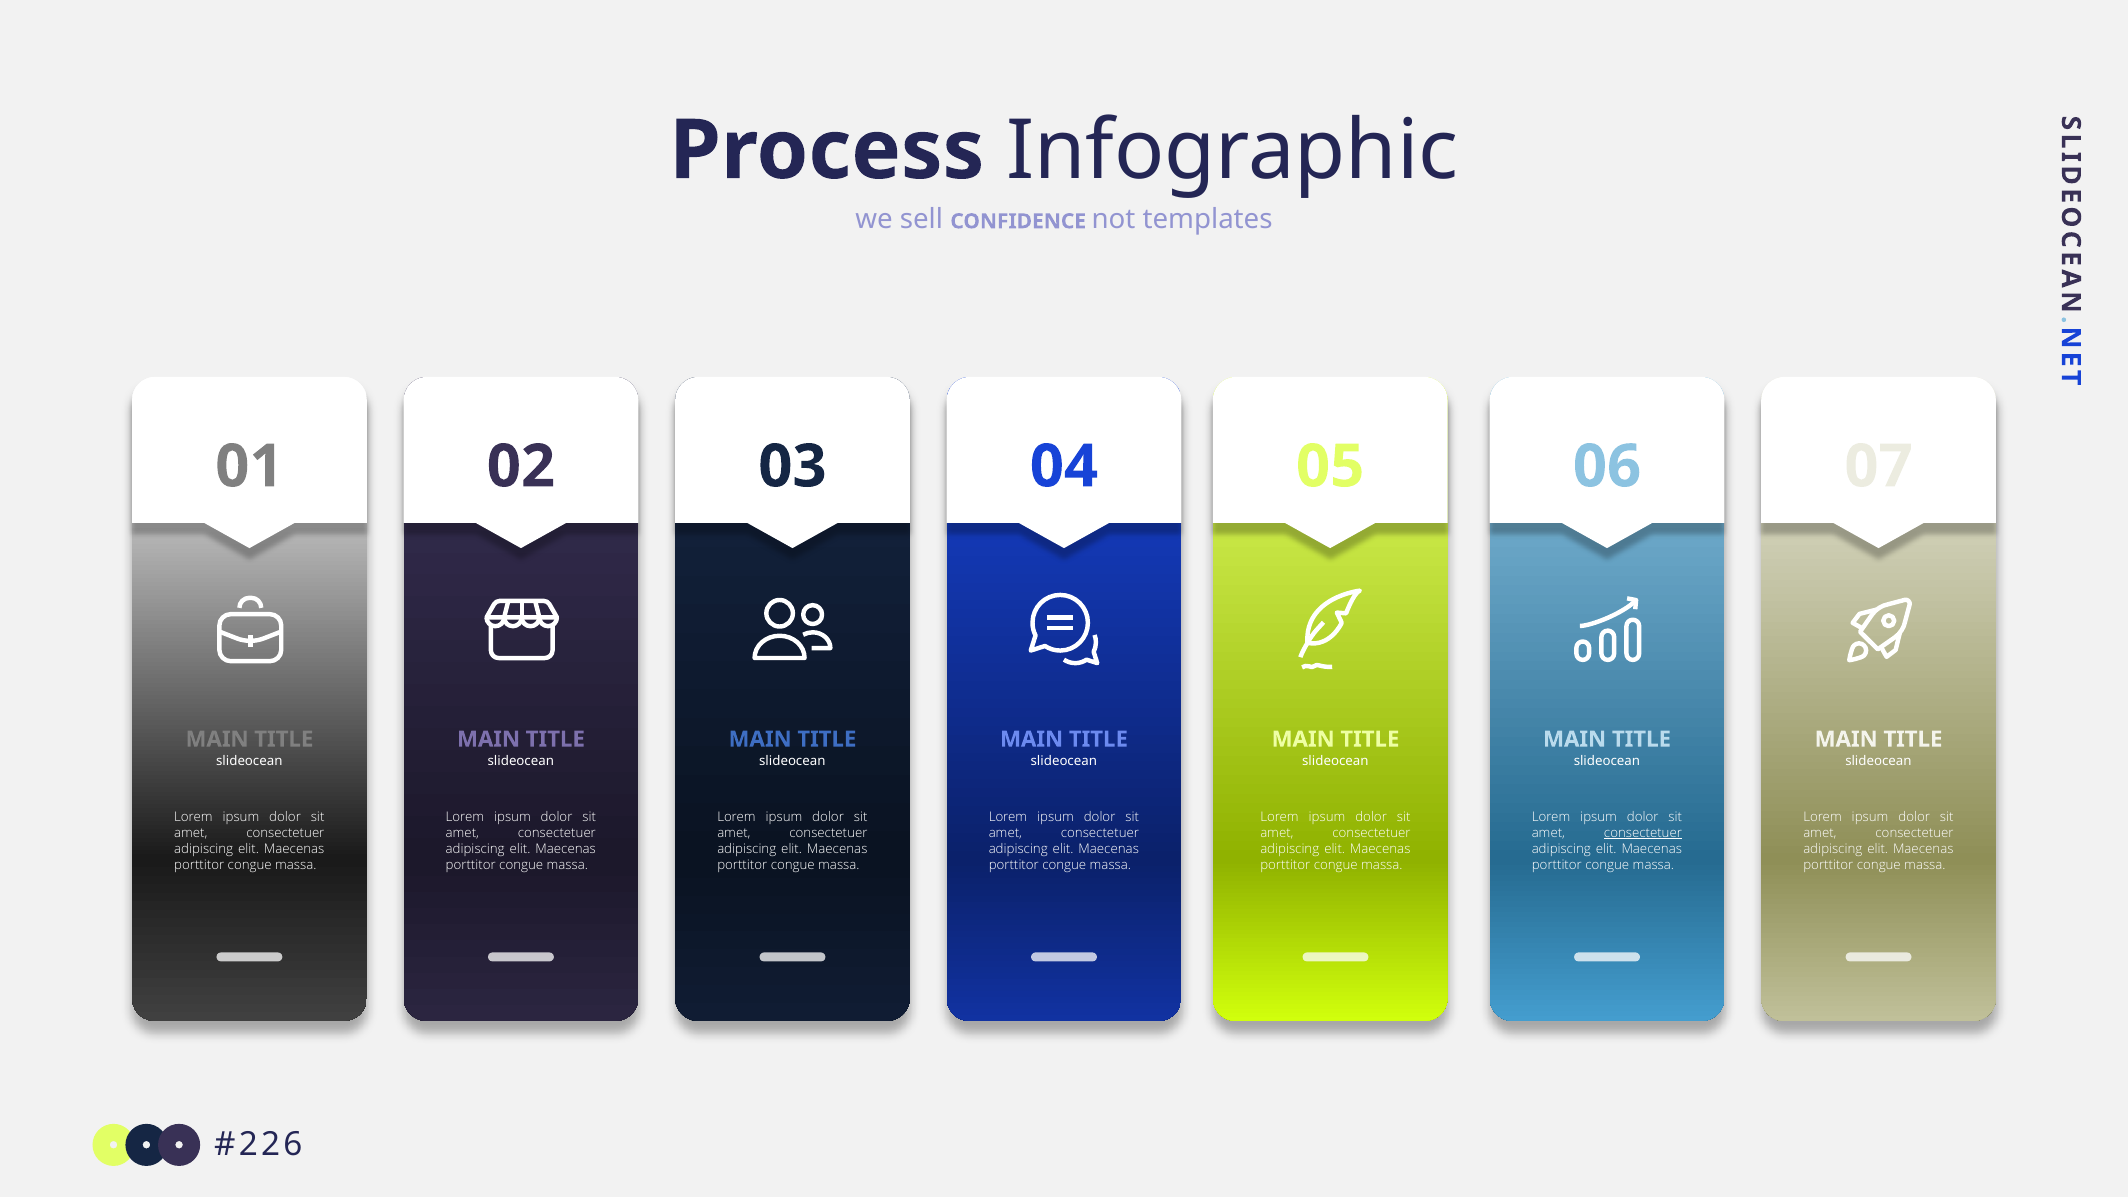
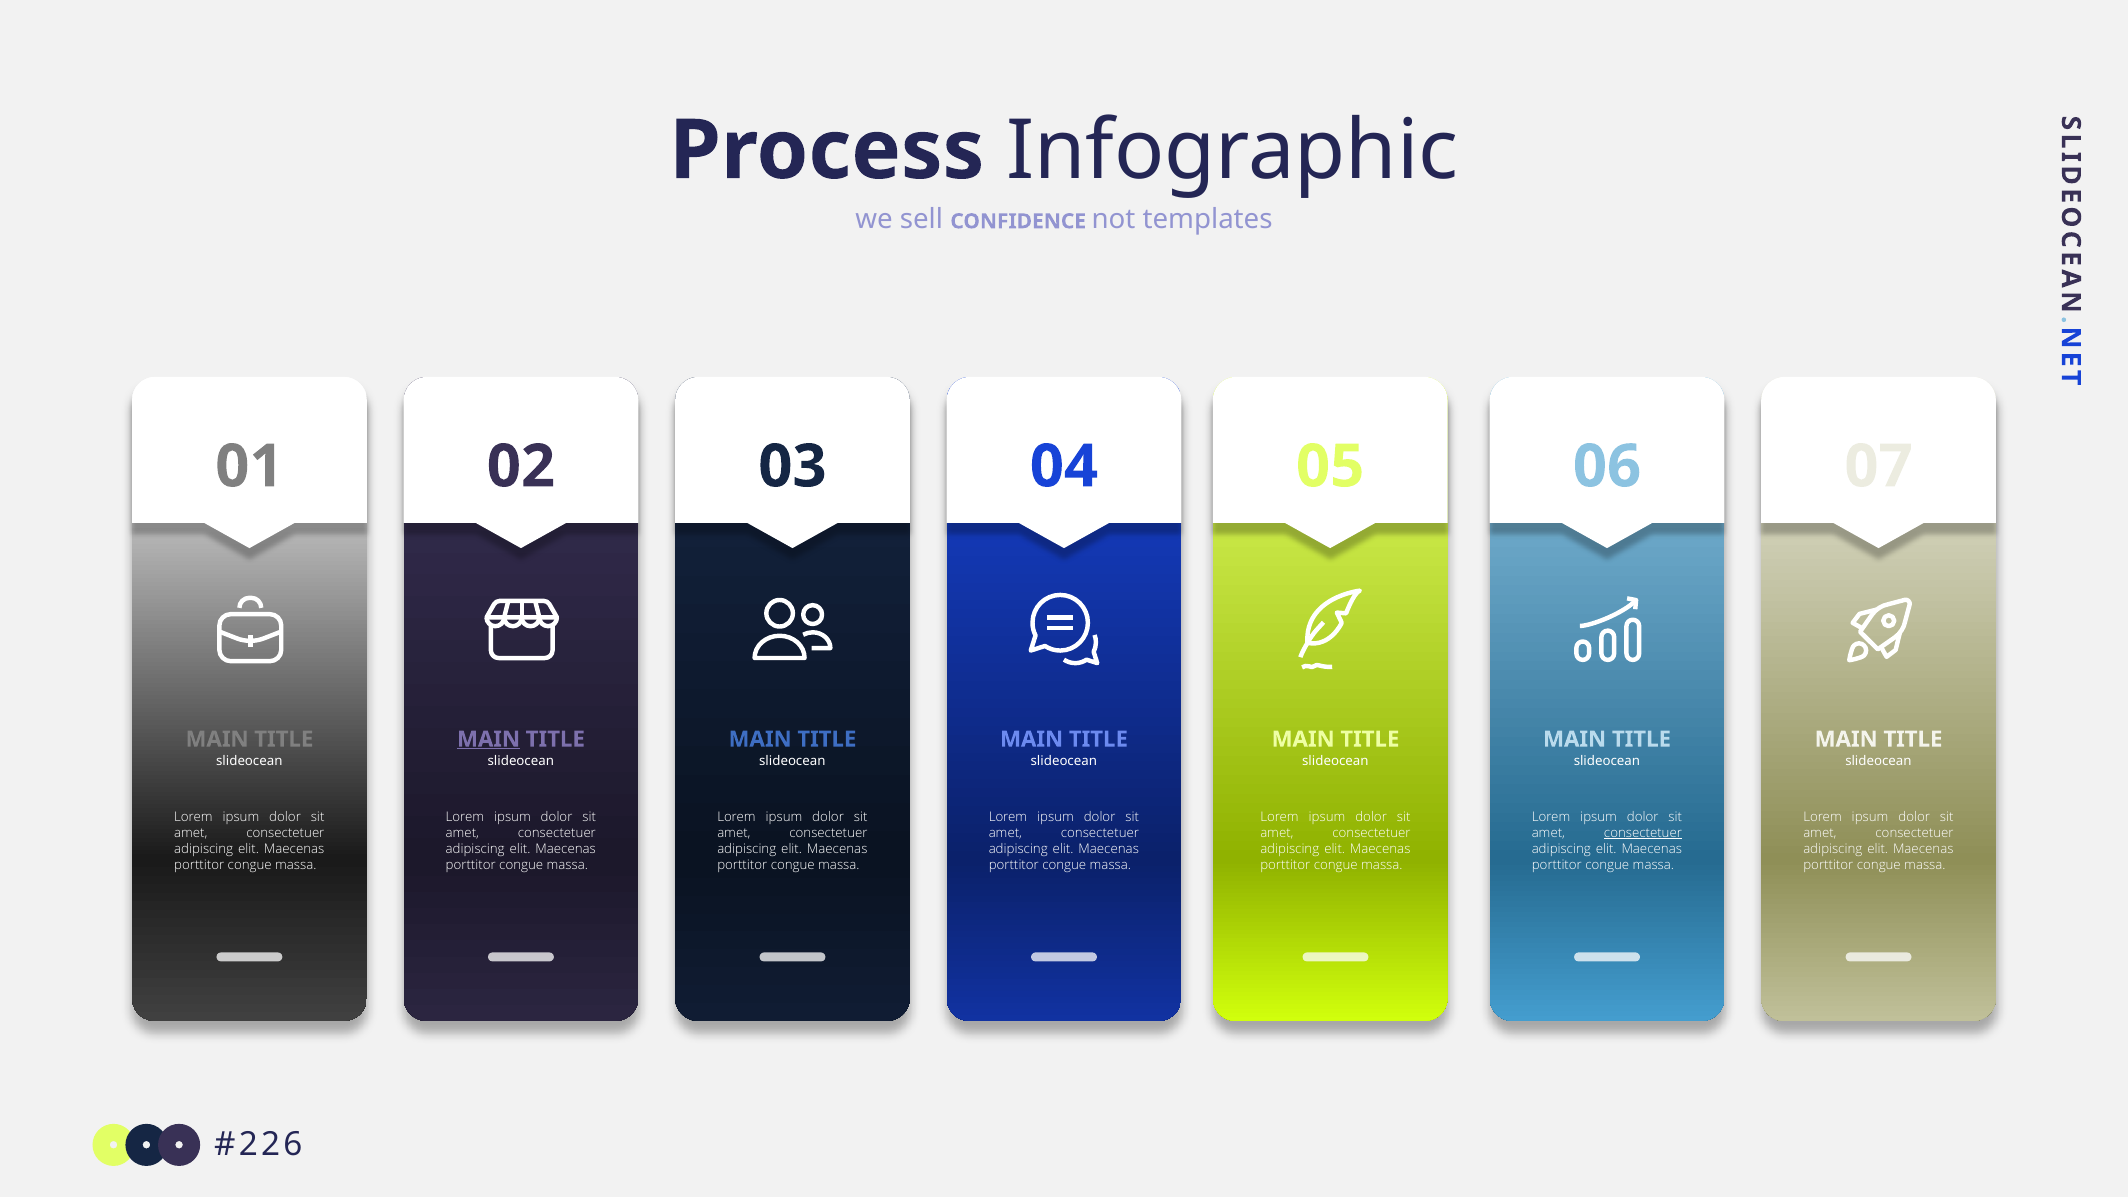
MAIN at (489, 739) underline: none -> present
